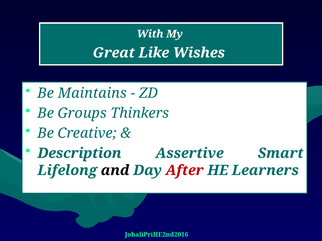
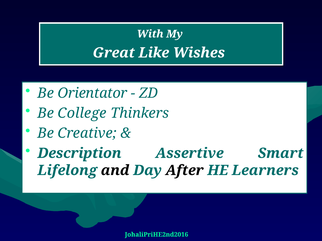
Maintains: Maintains -> Orientator
Groups: Groups -> College
After colour: red -> black
